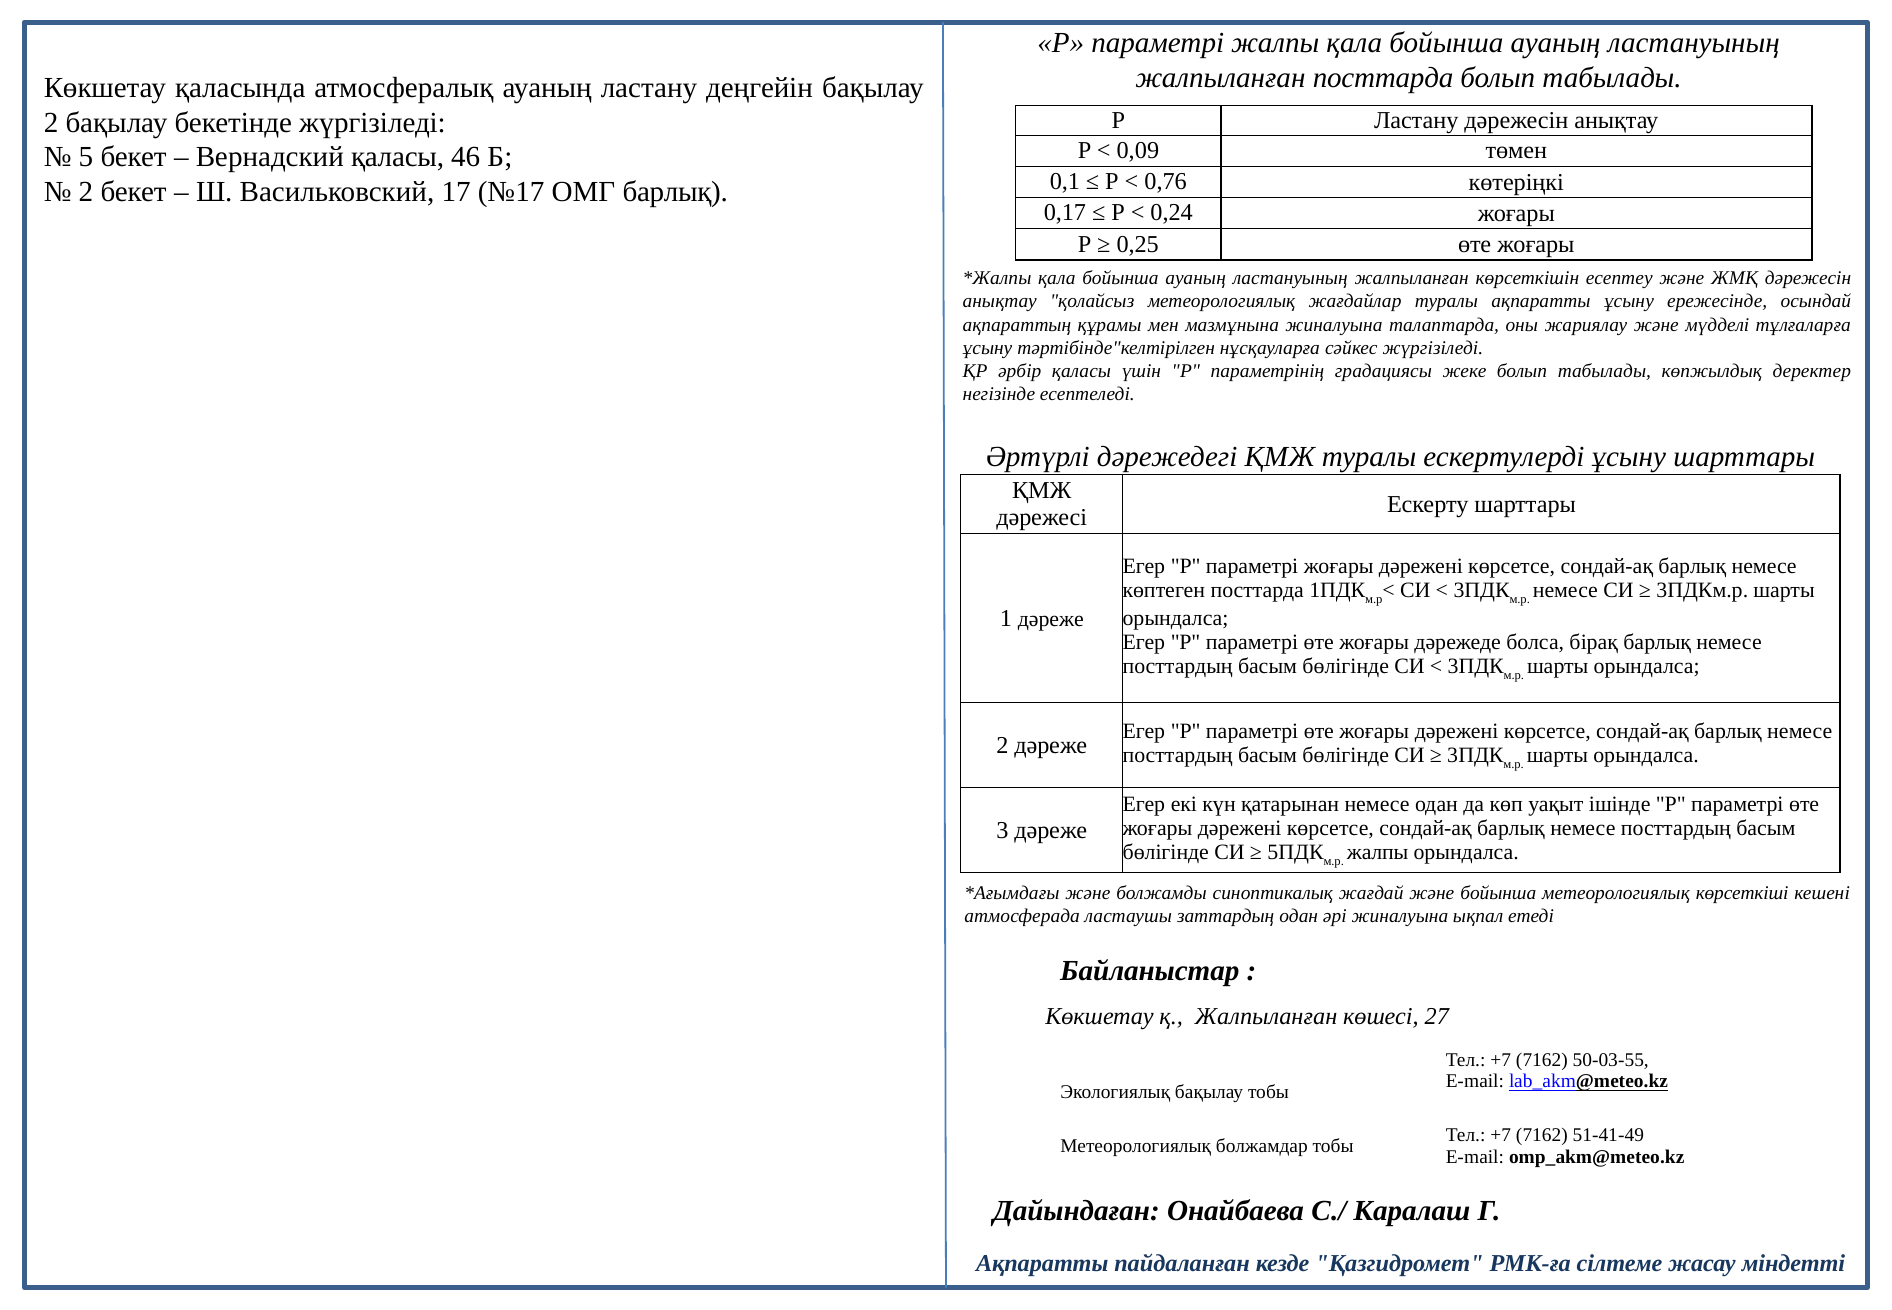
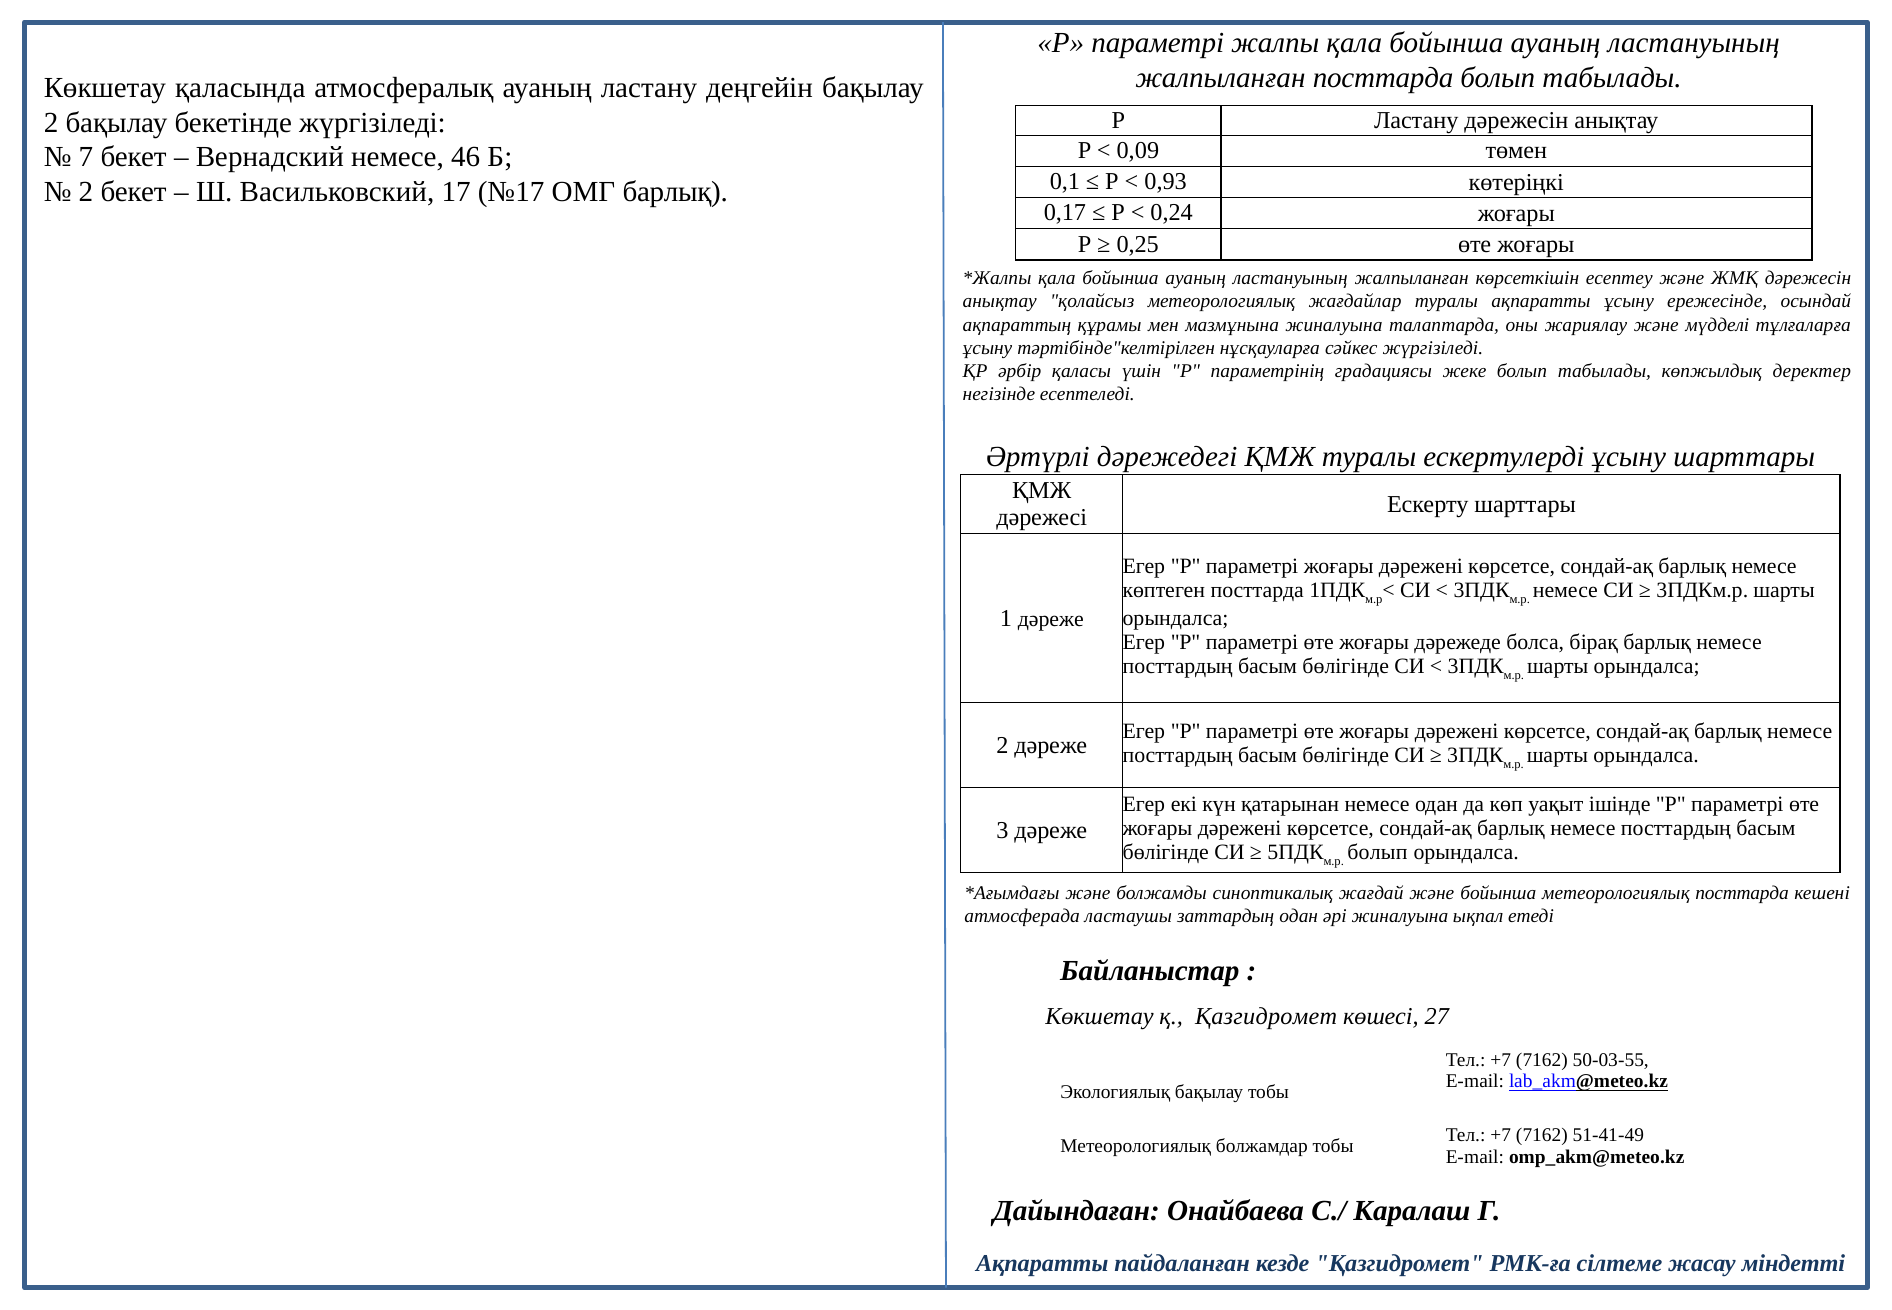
5: 5 -> 7
Вернадский қаласы: қаласы -> немесе
0,76: 0,76 -> 0,93
жалпы at (1378, 852): жалпы -> болып
метеорологиялық көрсеткіші: көрсеткіші -> посттарда
қ Жалпыланған: Жалпыланған -> Қазгидромет
